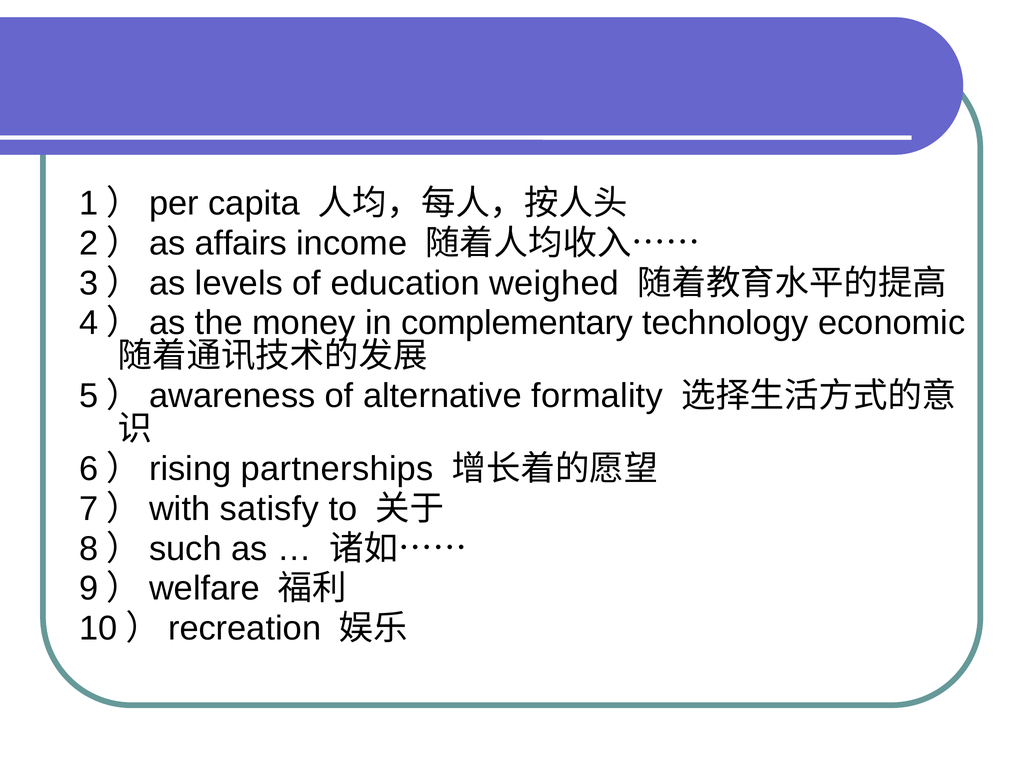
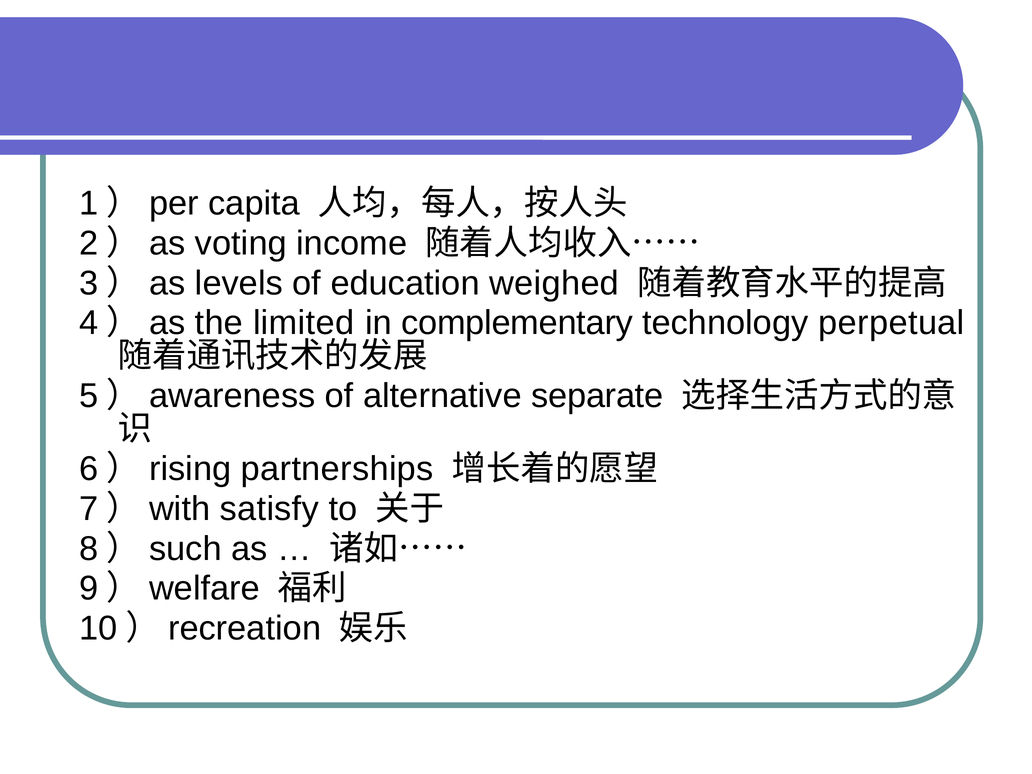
affairs: affairs -> voting
money: money -> limited
economic: economic -> perpetual
formality: formality -> separate
